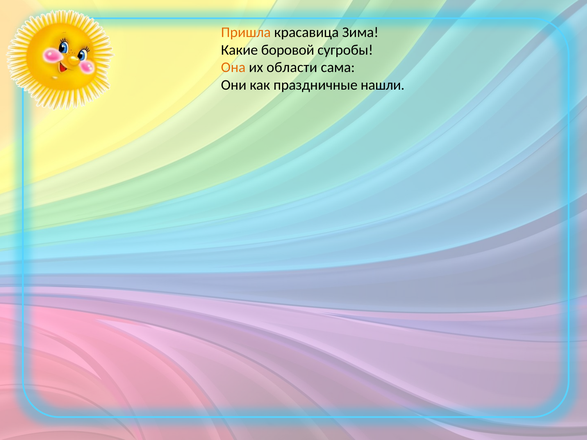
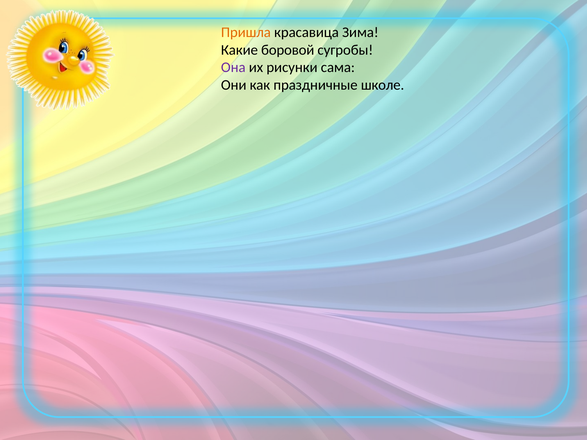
Она colour: orange -> purple
области: области -> рисунки
нашли: нашли -> школе
